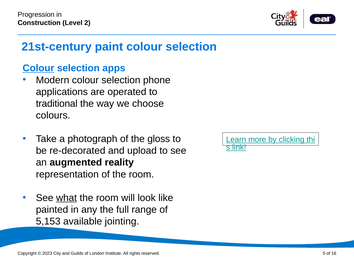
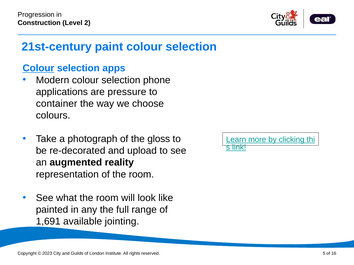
operated: operated -> pressure
traditional: traditional -> container
what underline: present -> none
5,153: 5,153 -> 1,691
